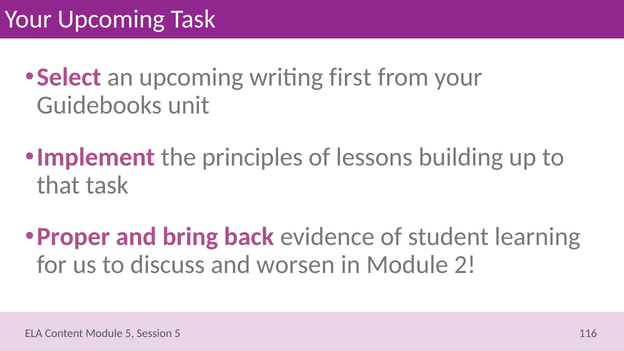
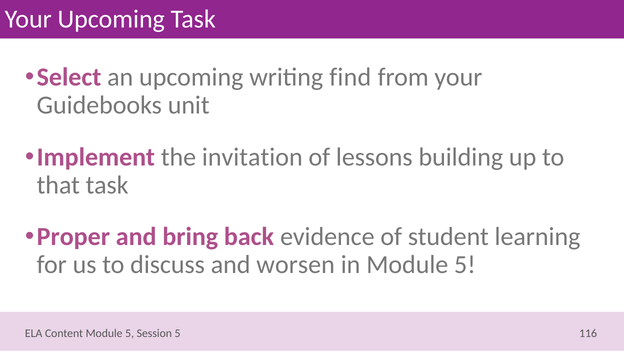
first: first -> find
principles: principles -> invitation
in Module 2: 2 -> 5
